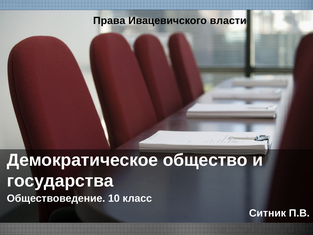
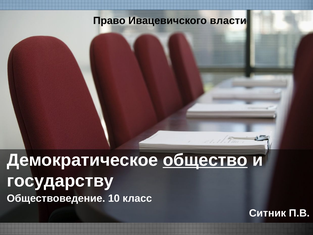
Права: Права -> Право
общество underline: none -> present
государства: государства -> государству
